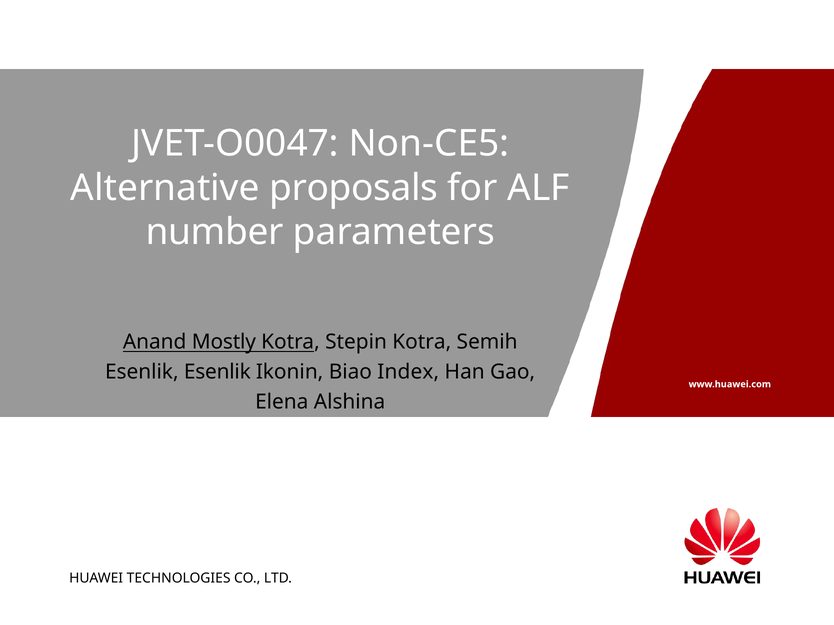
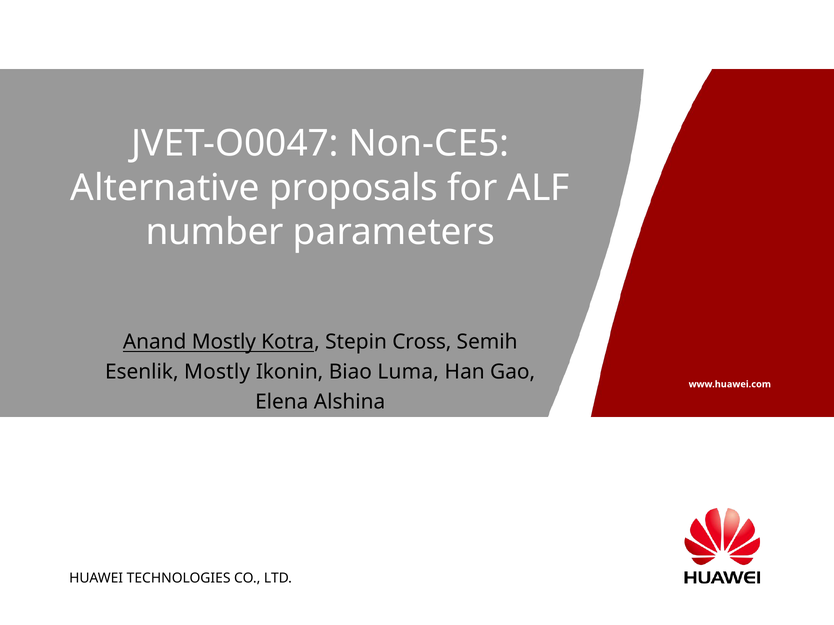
Stepin Kotra: Kotra -> Cross
Esenlik Esenlik: Esenlik -> Mostly
Index: Index -> Luma
